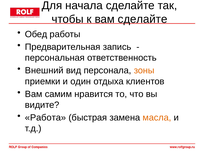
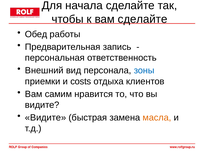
зоны colour: orange -> blue
один: один -> costs
Работа at (46, 118): Работа -> Видите
